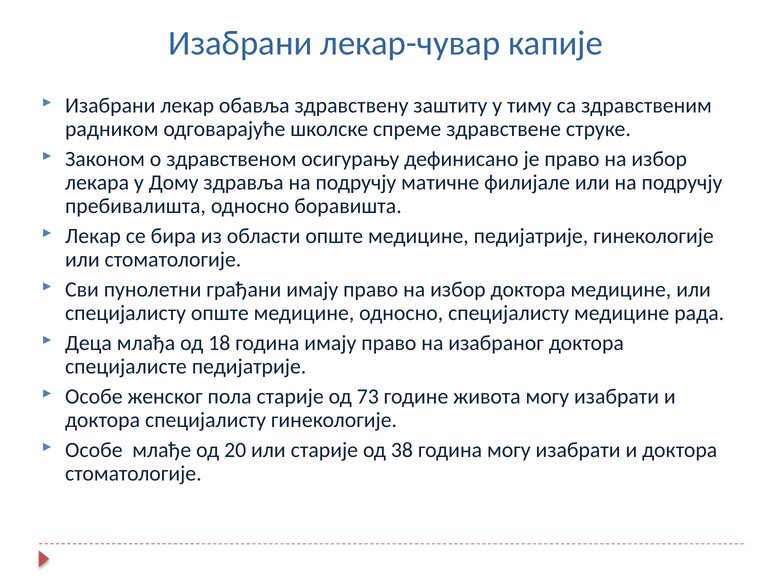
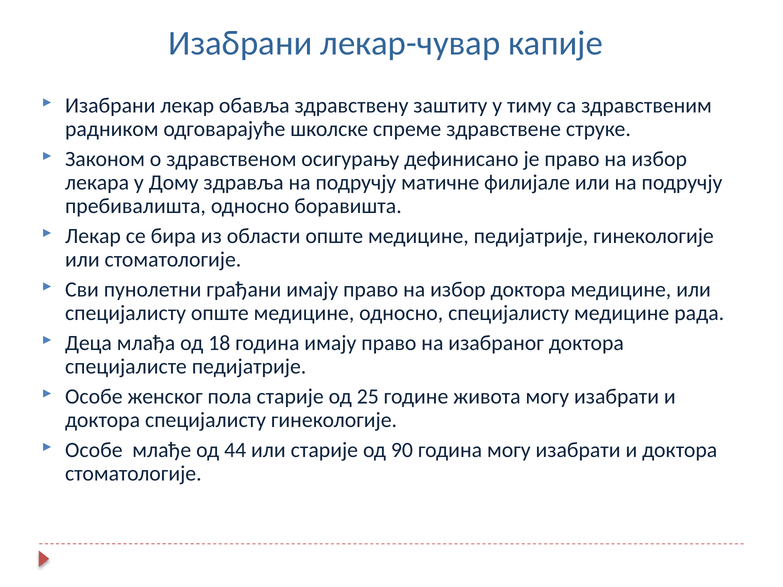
73: 73 -> 25
20: 20 -> 44
38: 38 -> 90
